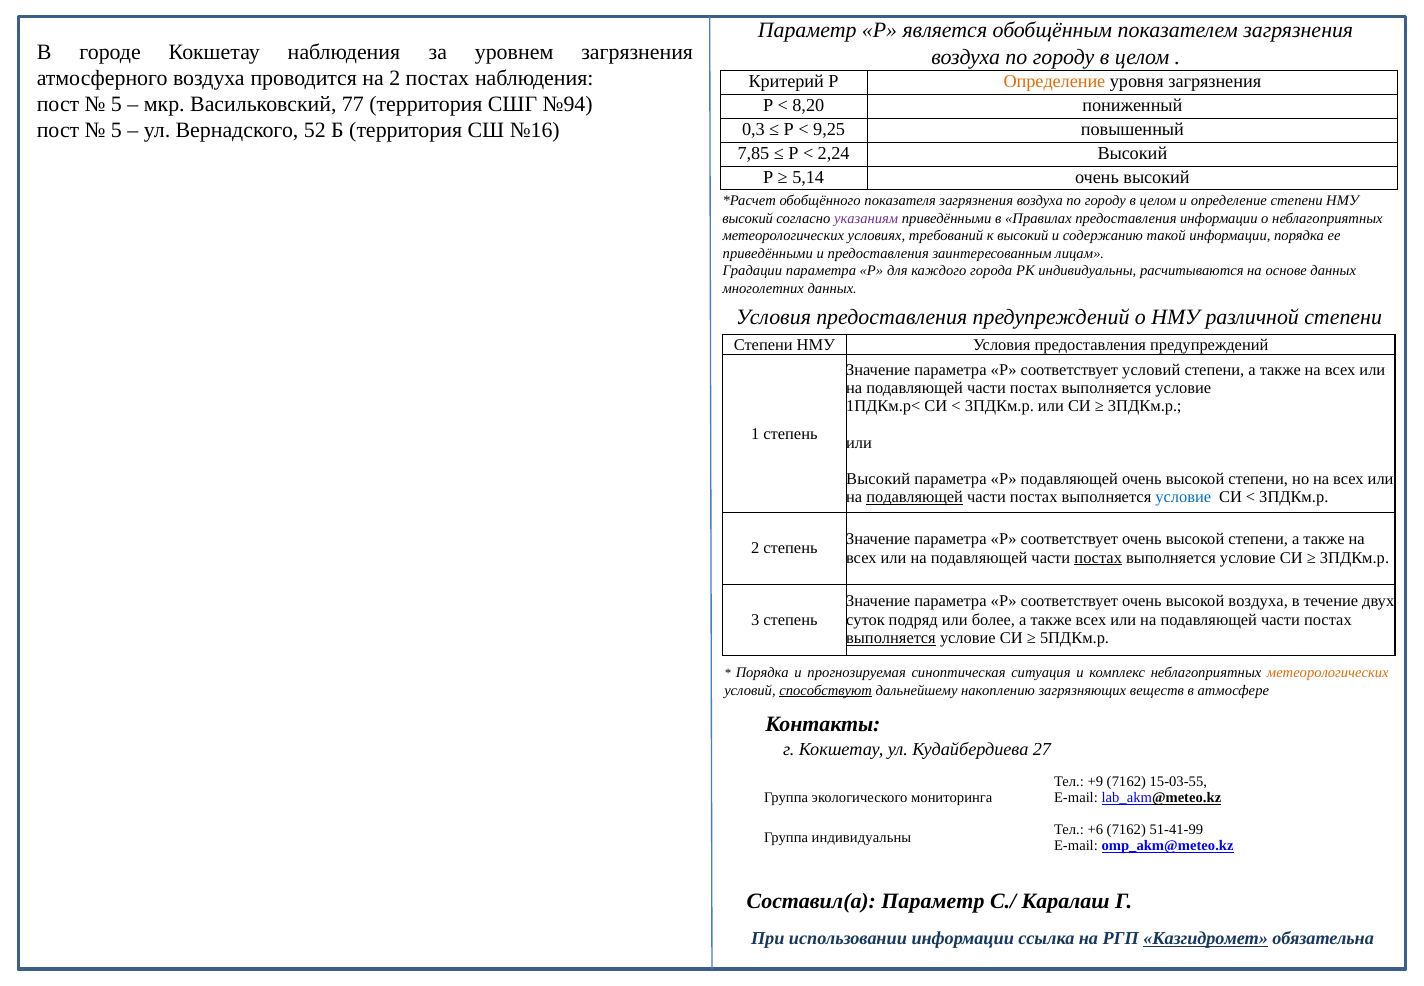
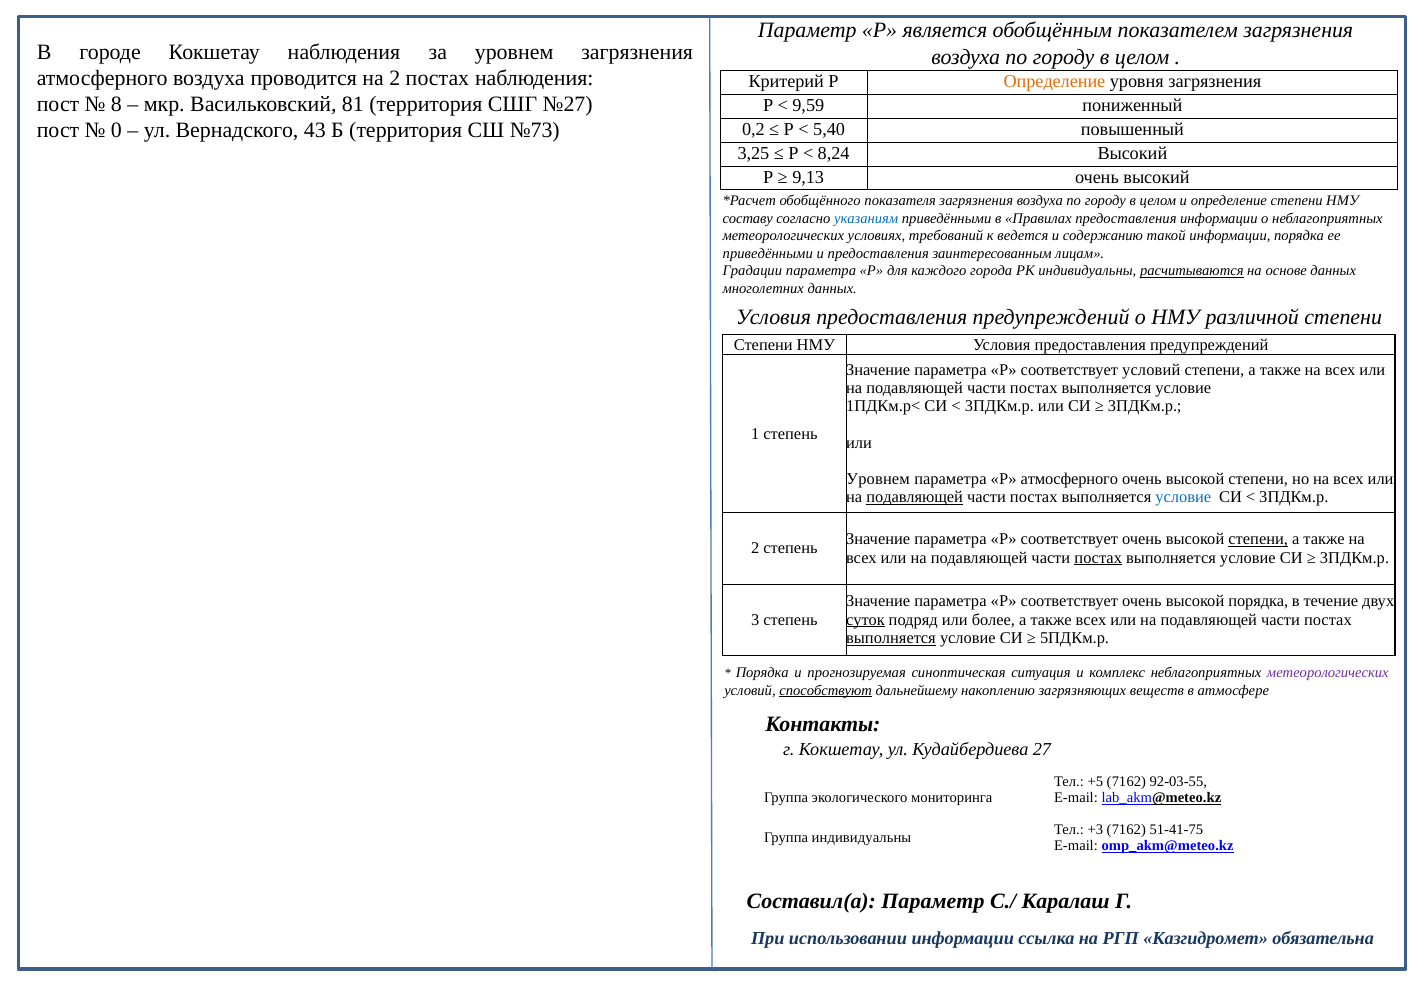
5 at (116, 104): 5 -> 8
77: 77 -> 81
№94: №94 -> №27
8,20: 8,20 -> 9,59
5 at (116, 131): 5 -> 0
52: 52 -> 43
№16: №16 -> №73
0,3: 0,3 -> 0,2
9,25: 9,25 -> 5,40
7,85: 7,85 -> 3,25
2,24: 2,24 -> 8,24
5,14: 5,14 -> 9,13
высокий at (748, 219): высокий -> составу
указаниям colour: purple -> blue
к высокий: высокий -> ведется
расчитываются underline: none -> present
Высокий at (878, 479): Высокий -> Уровнем
Р подавляющей: подавляющей -> атмосферного
степени at (1258, 539) underline: none -> present
высокой воздуха: воздуха -> порядка
суток underline: none -> present
метеорологических at (1328, 673) colour: orange -> purple
+9: +9 -> +5
15-03-55: 15-03-55 -> 92-03-55
+6: +6 -> +3
51-41-99: 51-41-99 -> 51-41-75
Казгидромет underline: present -> none
